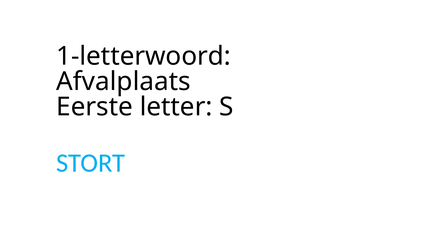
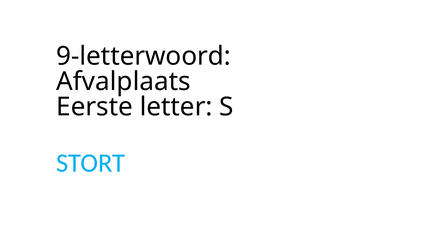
1-letterwoord: 1-letterwoord -> 9-letterwoord
